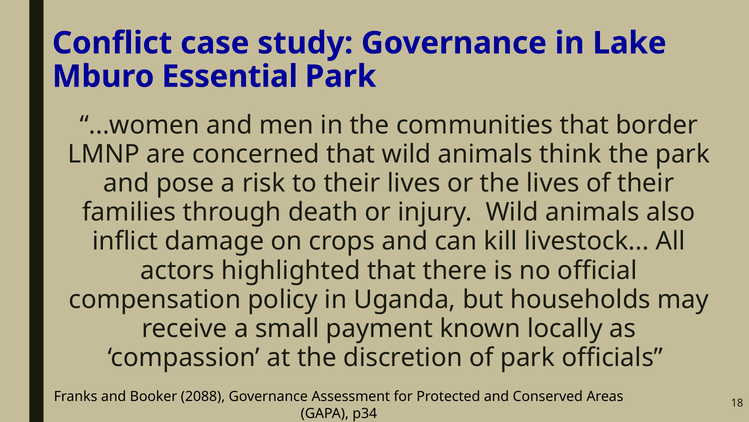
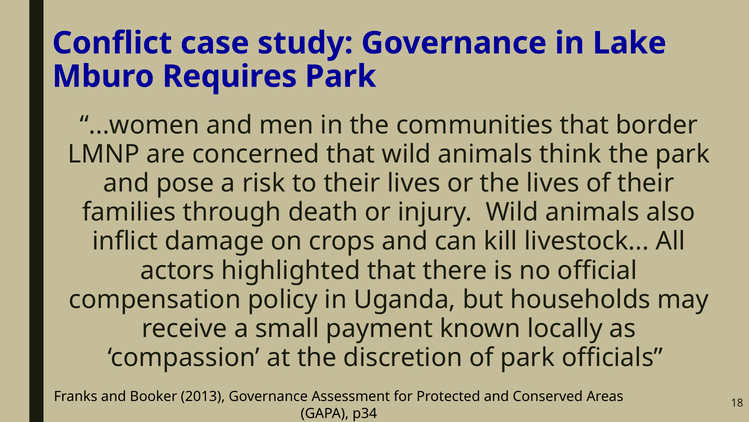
Essential: Essential -> Requires
2088: 2088 -> 2013
